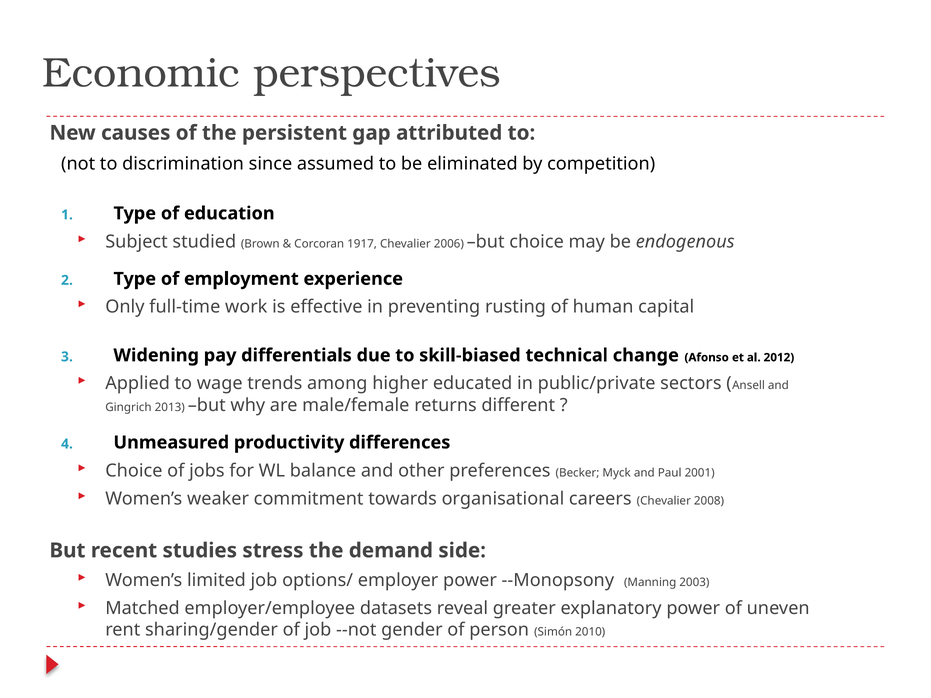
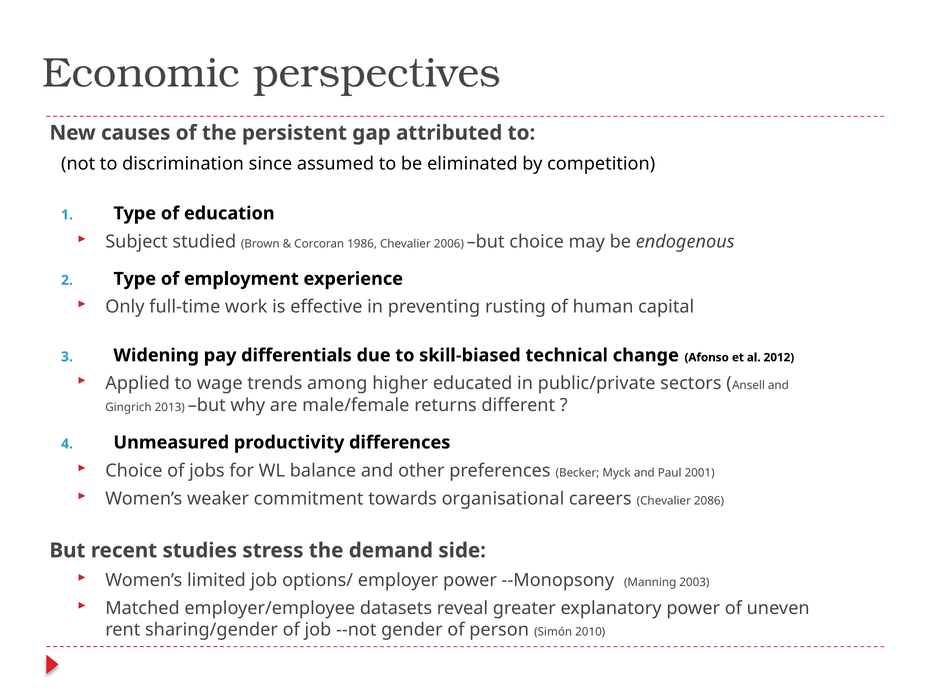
1917: 1917 -> 1986
2008: 2008 -> 2086
